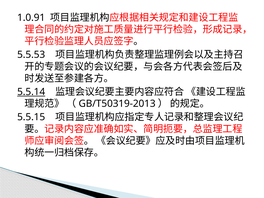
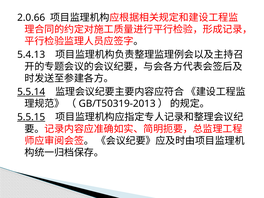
1.0.91: 1.0.91 -> 2.0.66
5.5.53: 5.5.53 -> 5.4.13
5.5.15 underline: none -> present
